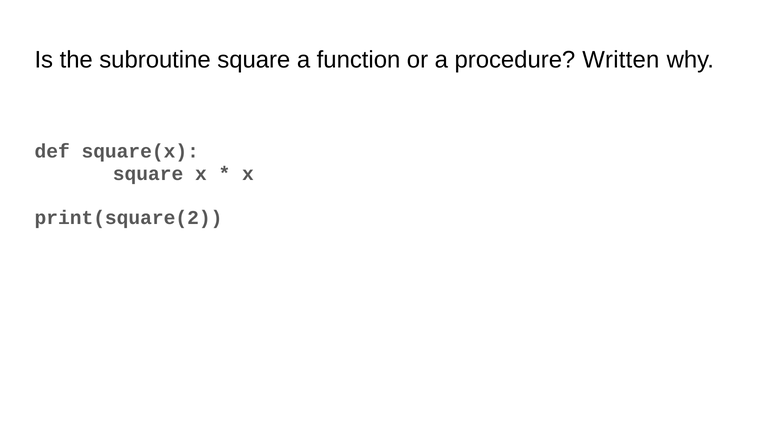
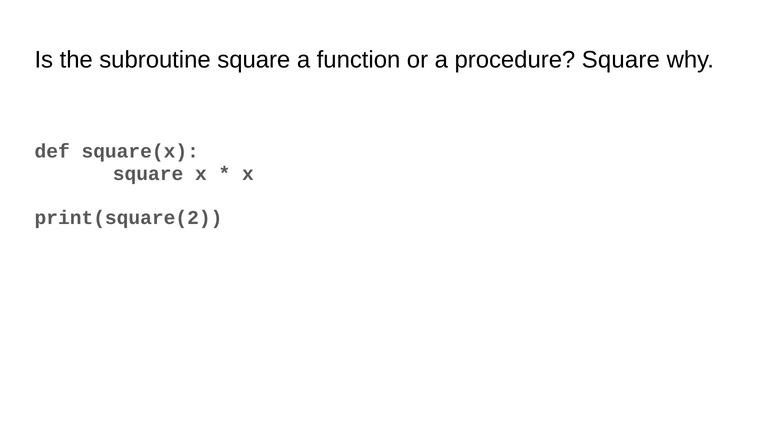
procedure Written: Written -> Square
